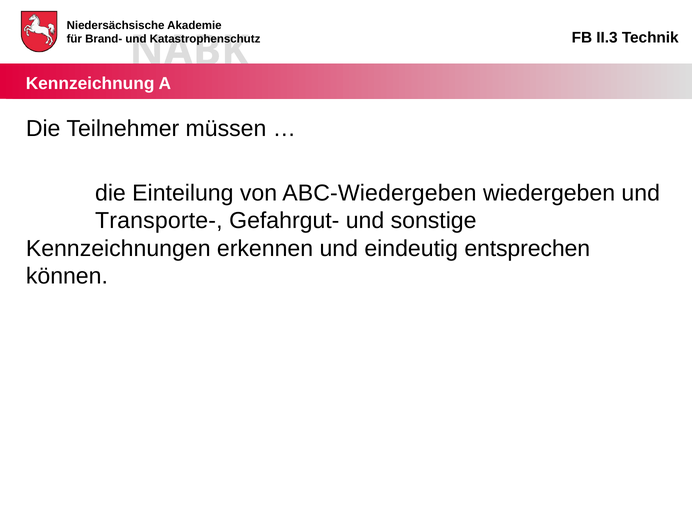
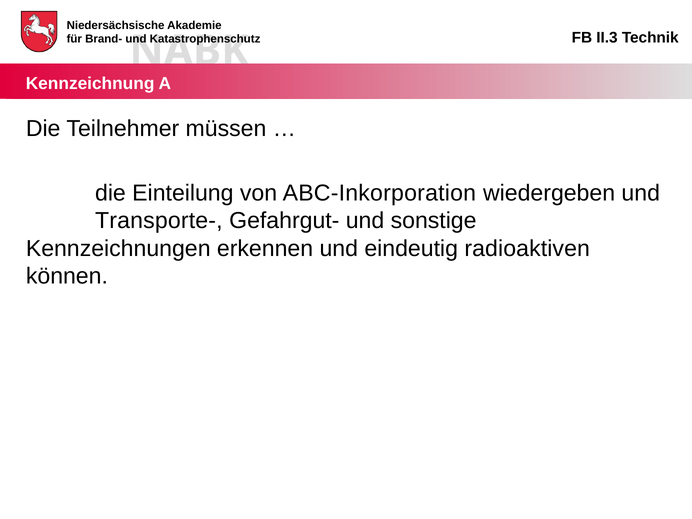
ABC-Wiedergeben: ABC-Wiedergeben -> ABC-Inkorporation
entsprechen: entsprechen -> radioaktiven
